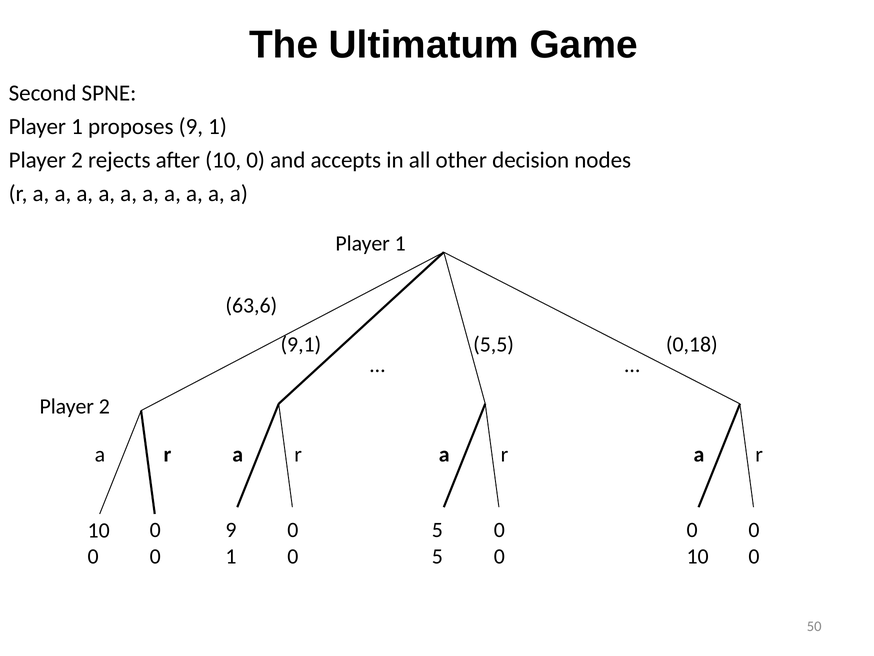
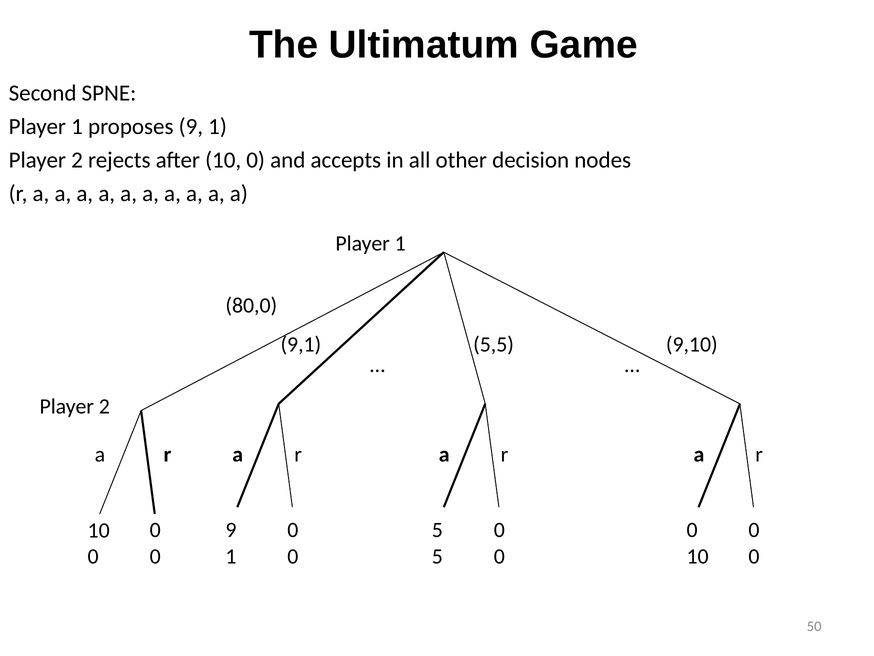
63,6: 63,6 -> 80,0
0,18: 0,18 -> 9,10
